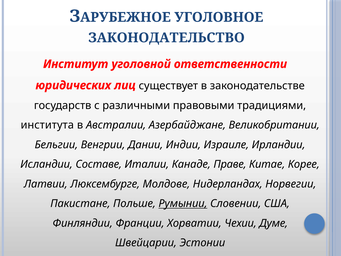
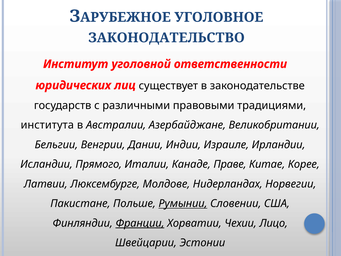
Составе: Составе -> Прямого
Франции underline: none -> present
Думе: Думе -> Лицо
